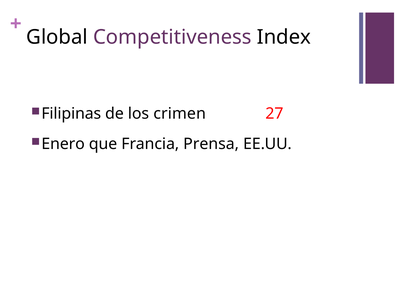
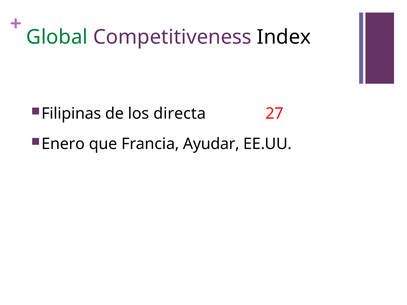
Global colour: black -> green
crimen: crimen -> directa
Prensa: Prensa -> Ayudar
